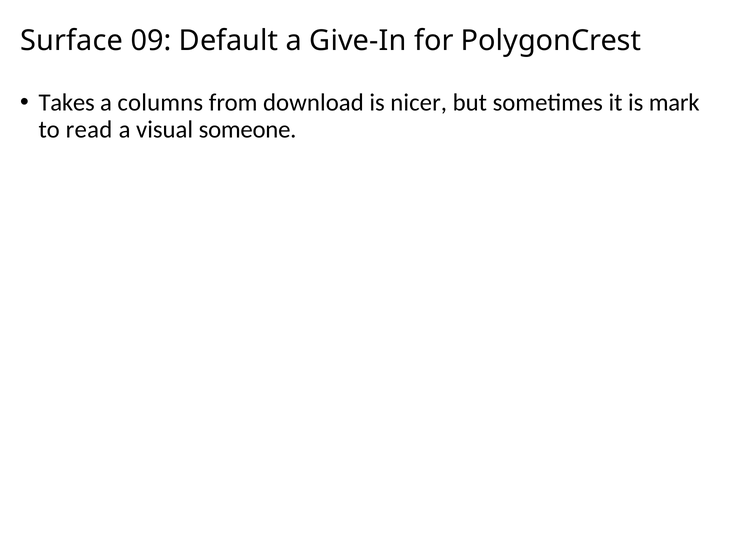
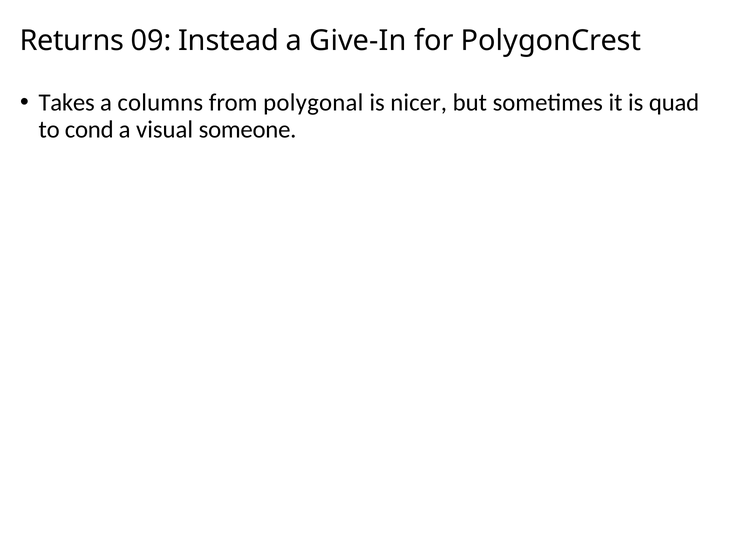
Surface: Surface -> Returns
Default: Default -> Instead
download: download -> polygonal
mark: mark -> quad
read: read -> cond
